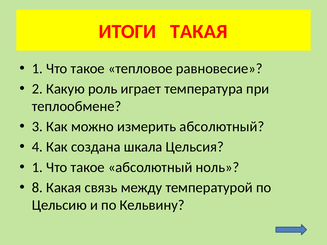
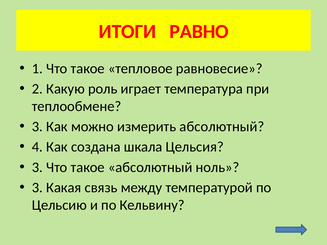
ТАКАЯ: ТАКАЯ -> РАВНО
1 at (37, 167): 1 -> 3
8 at (37, 188): 8 -> 3
